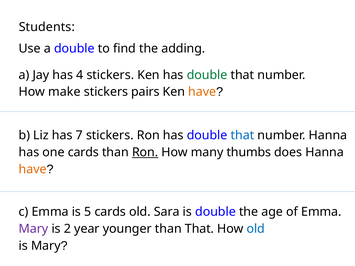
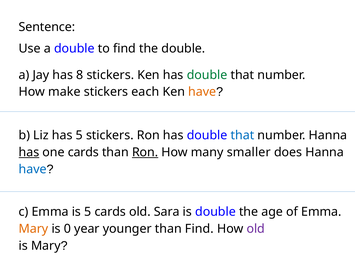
Students: Students -> Sentence
the adding: adding -> double
4: 4 -> 8
pairs: pairs -> each
has 7: 7 -> 5
has at (29, 152) underline: none -> present
thumbs: thumbs -> smaller
have at (33, 169) colour: orange -> blue
Mary at (34, 229) colour: purple -> orange
2: 2 -> 0
than That: That -> Find
old at (256, 229) colour: blue -> purple
